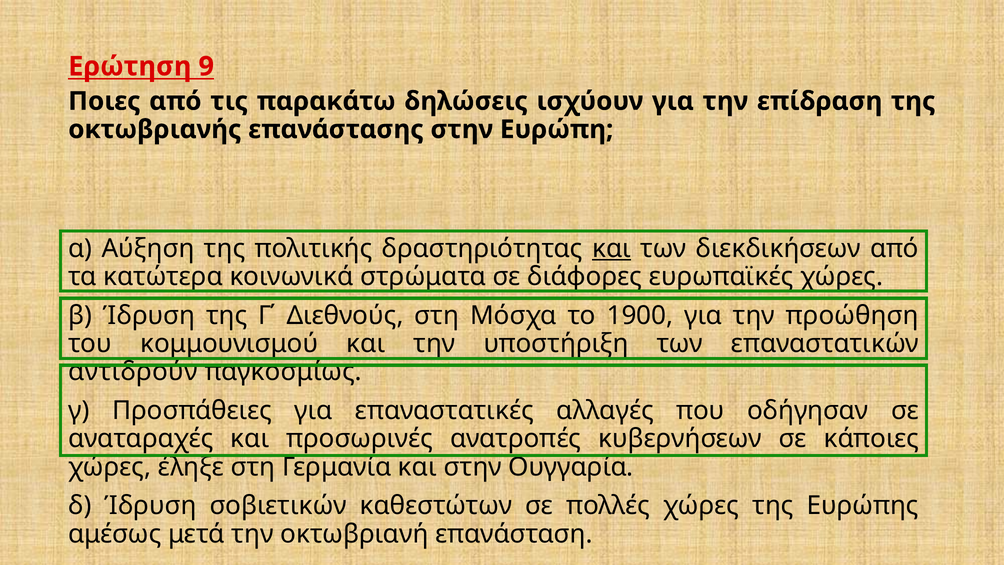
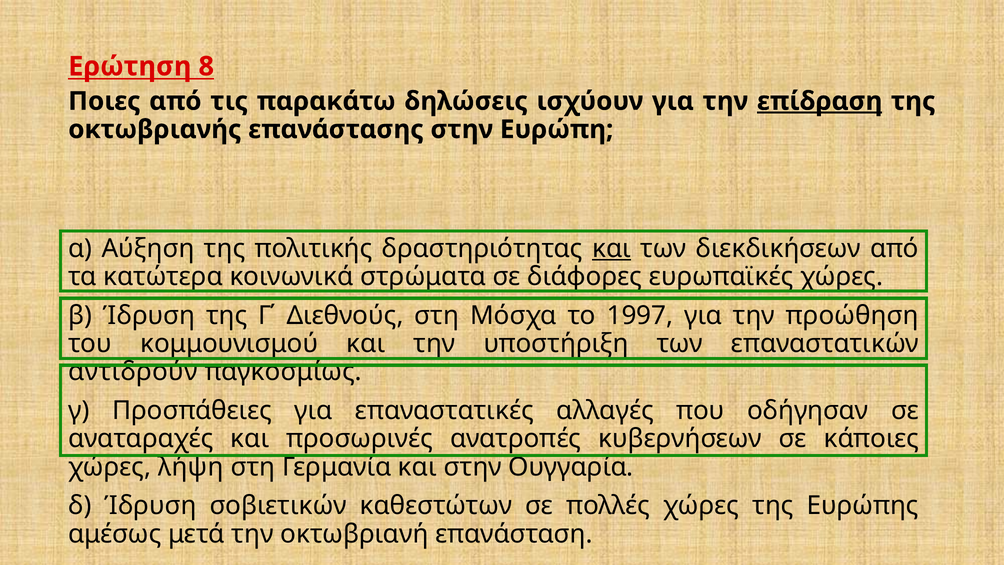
9: 9 -> 8
επίδραση underline: none -> present
1900: 1900 -> 1997
έληξε: έληξε -> λήψη
